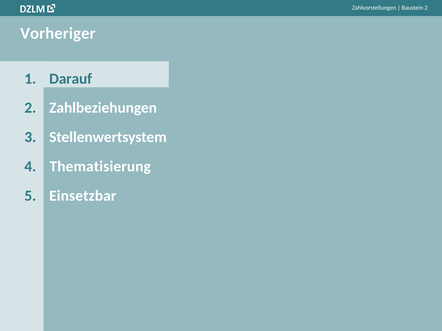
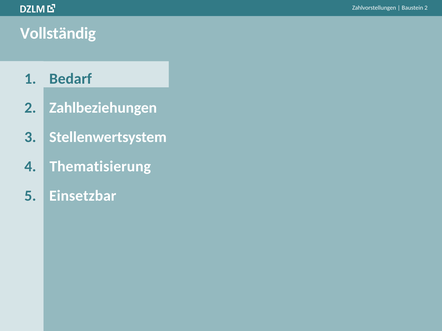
Vorheriger: Vorheriger -> Vollständig
Darauf: Darauf -> Bedarf
